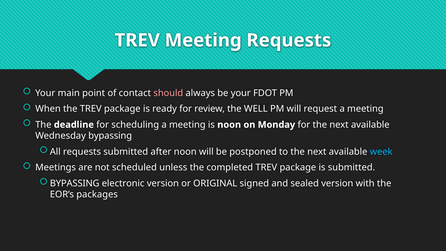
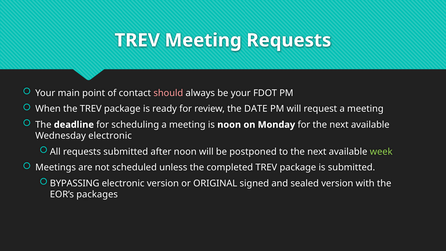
WELL: WELL -> DATE
Wednesday bypassing: bypassing -> electronic
week colour: light blue -> light green
